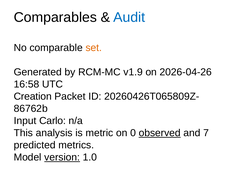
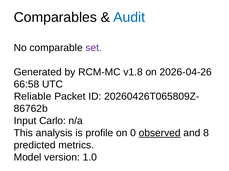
set colour: orange -> purple
v1.9: v1.9 -> v1.8
16:58: 16:58 -> 66:58
Creation: Creation -> Reliable
metric: metric -> profile
7: 7 -> 8
version underline: present -> none
